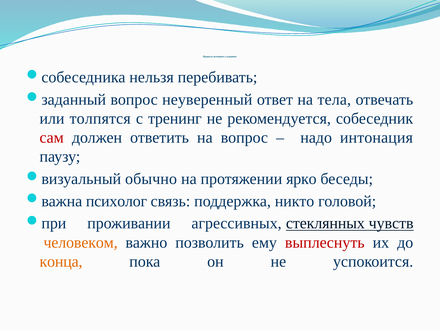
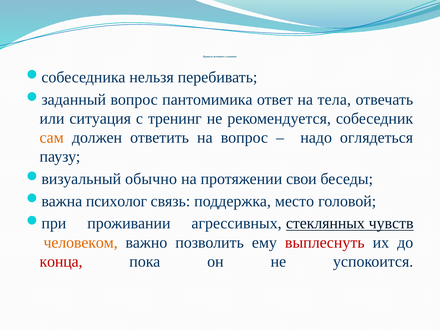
неуверенный: неуверенный -> пантомимика
толпятся: толпятся -> ситуация
сам colour: red -> orange
интонация: интонация -> оглядеться
ярко: ярко -> свои
никто: никто -> место
конца colour: orange -> red
